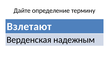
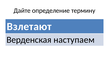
надежным: надежным -> наступаем
